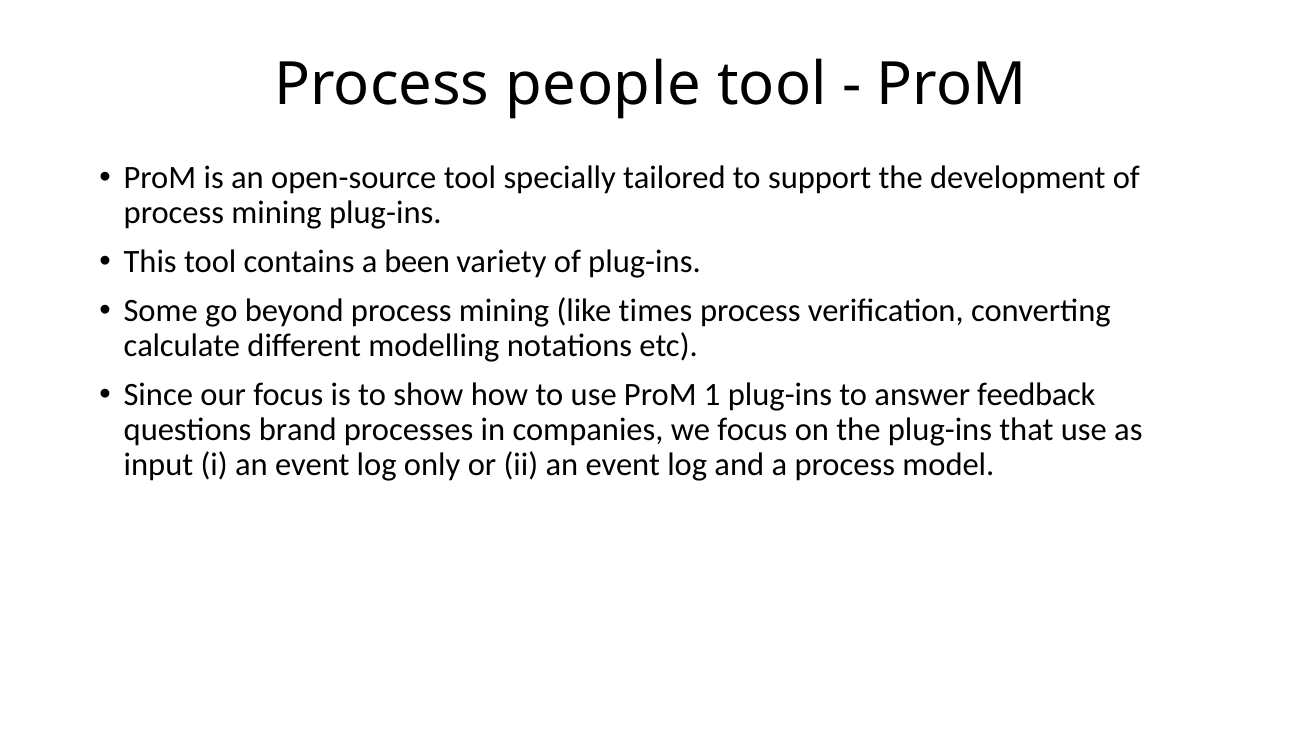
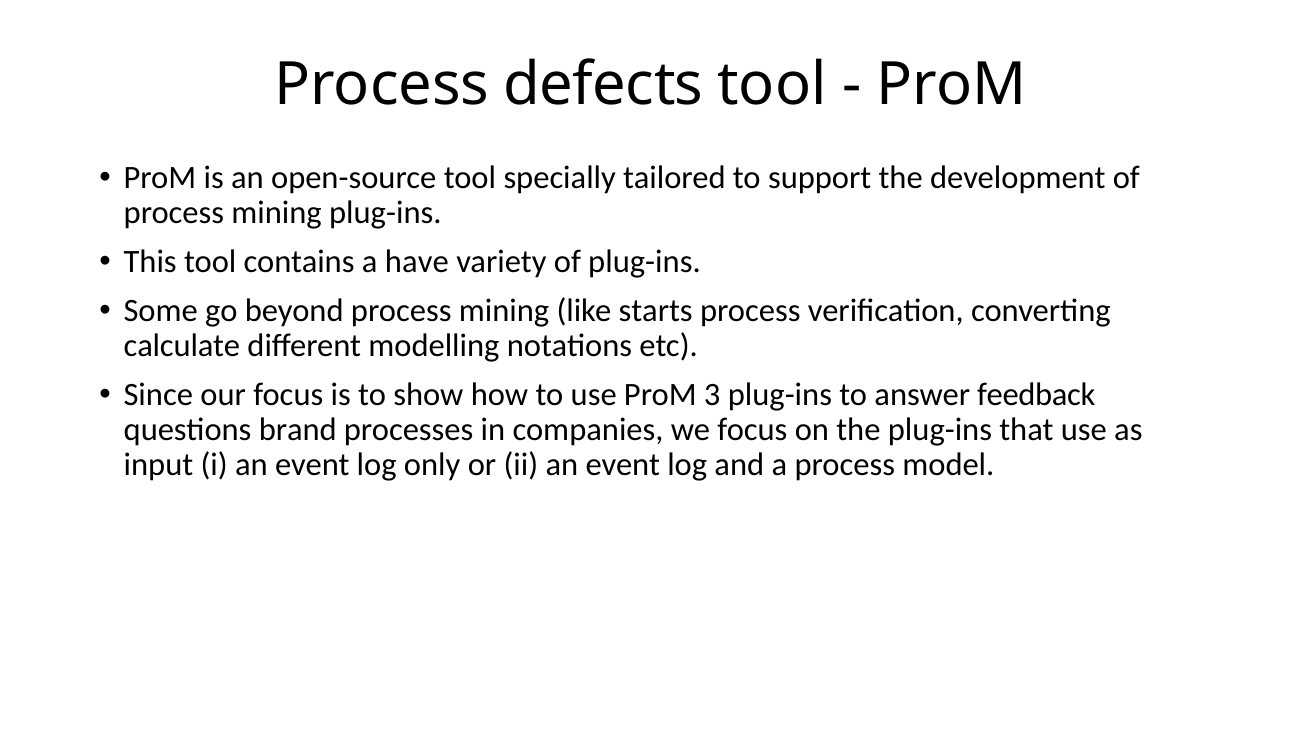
people: people -> defects
been: been -> have
times: times -> starts
1: 1 -> 3
